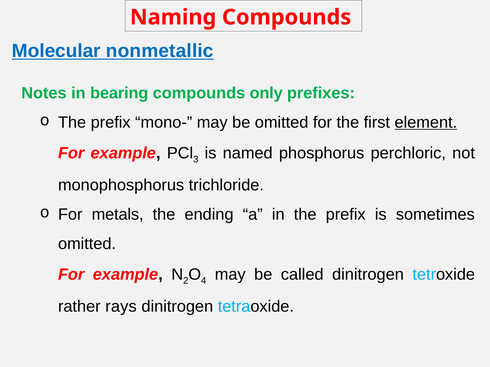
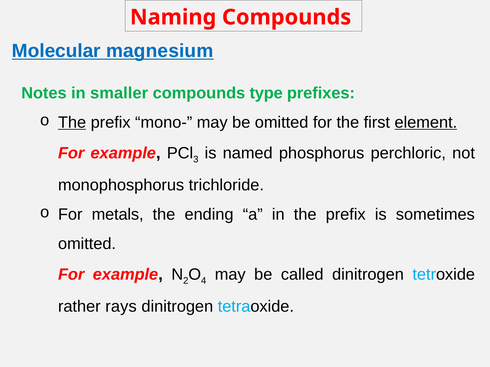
nonmetallic: nonmetallic -> magnesium
bearing: bearing -> smaller
only: only -> type
The at (72, 122) underline: none -> present
